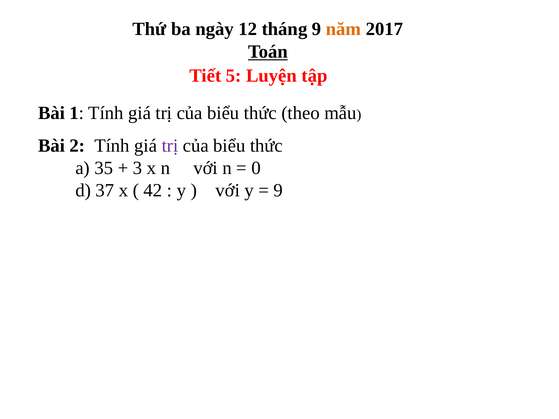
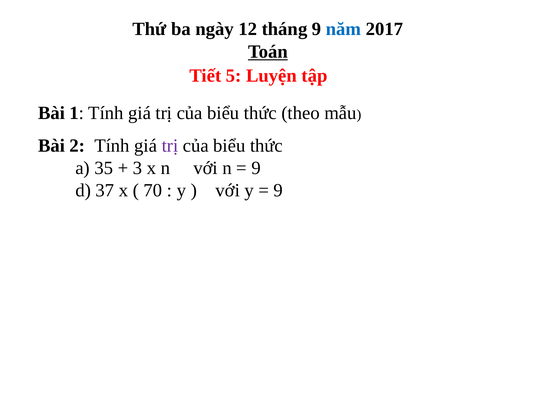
năm colour: orange -> blue
0 at (256, 168): 0 -> 9
42: 42 -> 70
